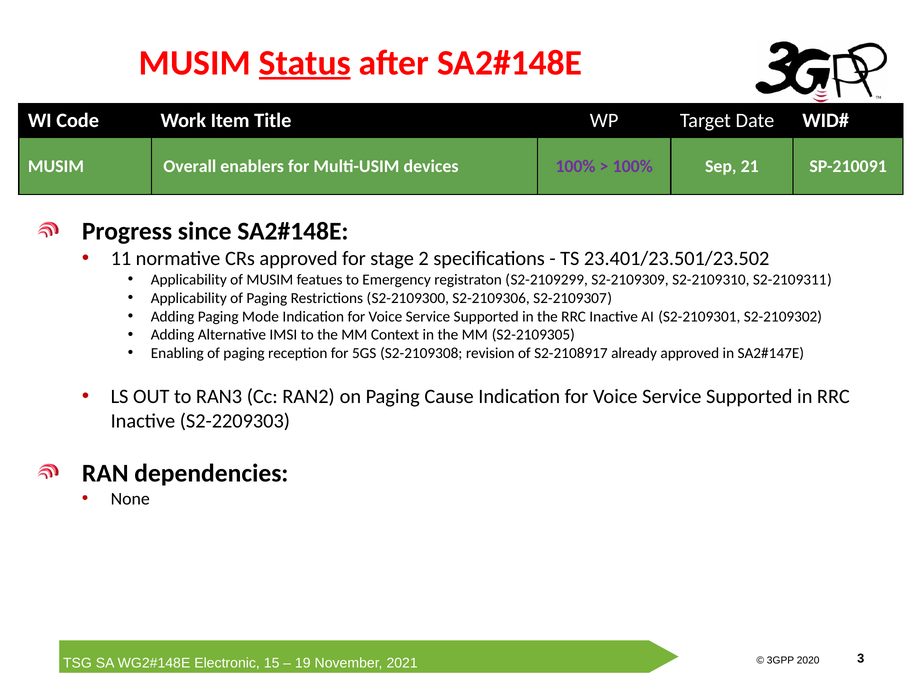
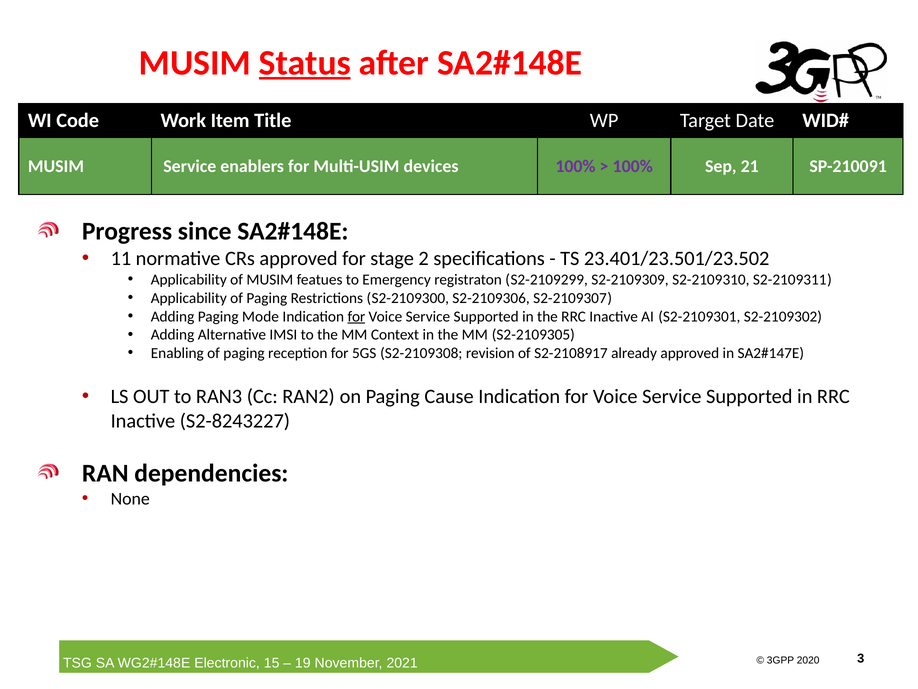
MUSIM Overall: Overall -> Service
for at (356, 316) underline: none -> present
S2-2209303: S2-2209303 -> S2-8243227
